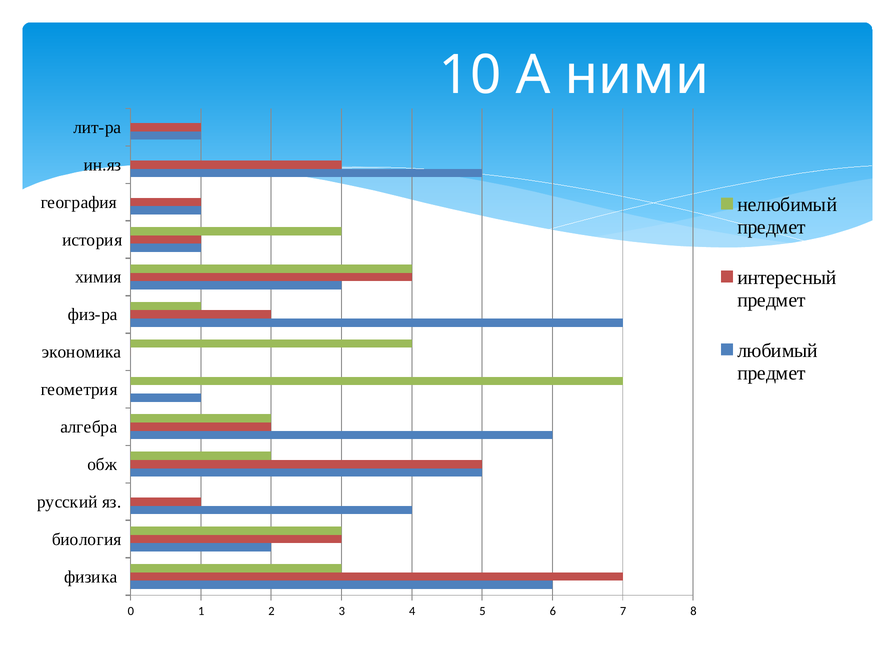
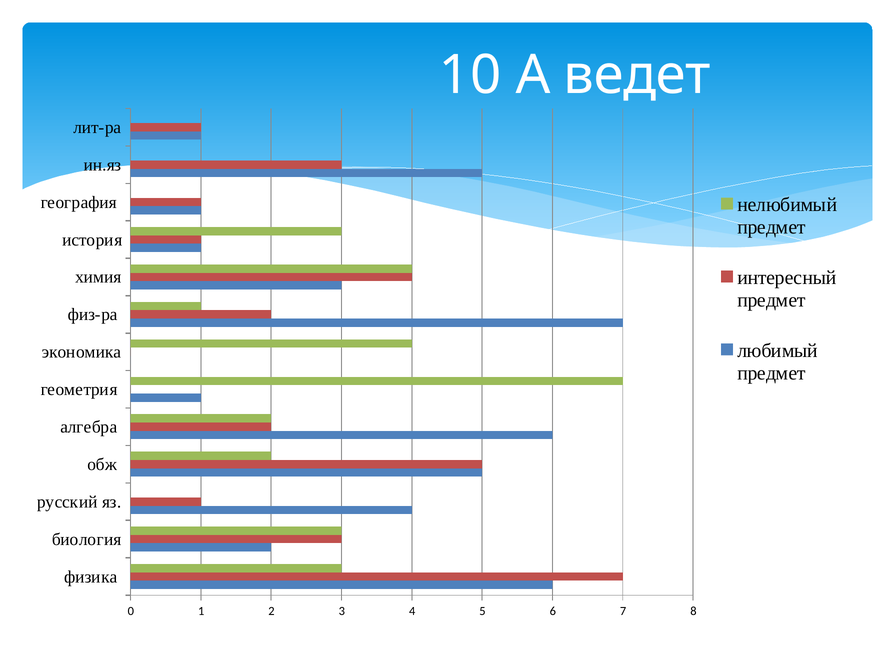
ними: ними -> ведет
